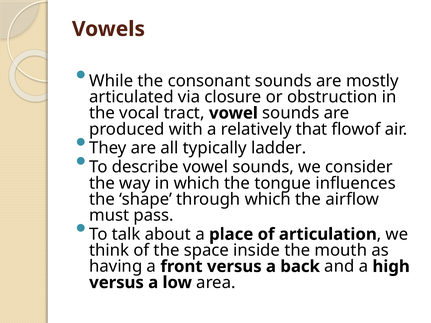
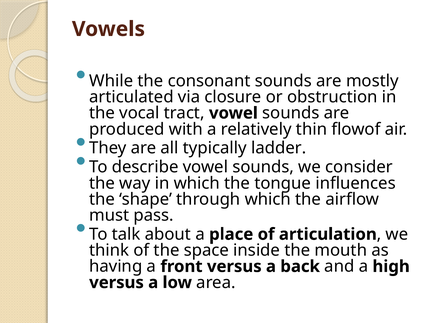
that: that -> thin
